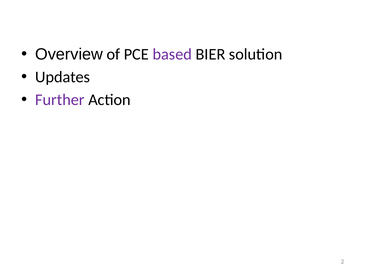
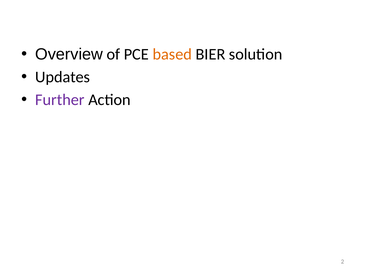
based colour: purple -> orange
